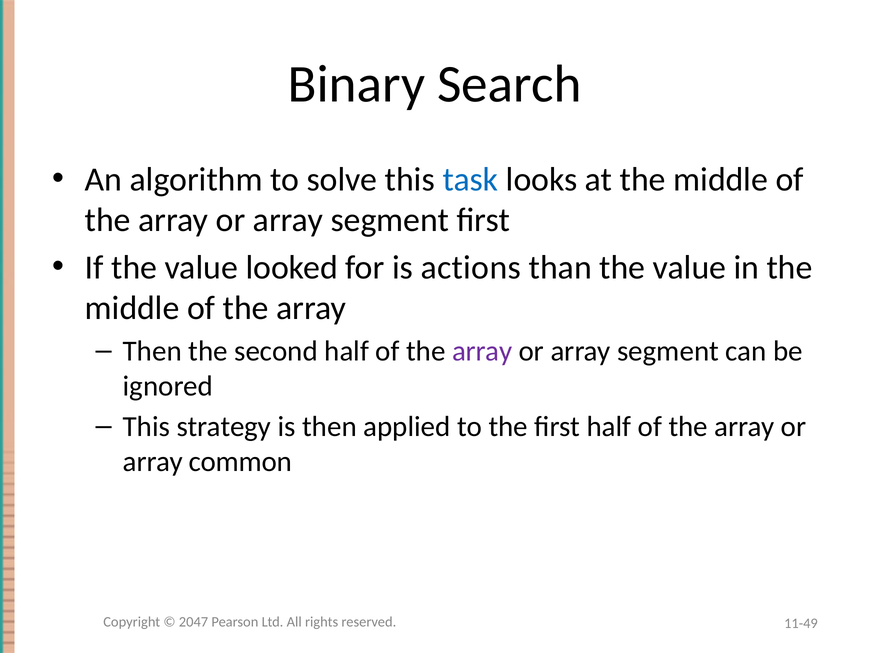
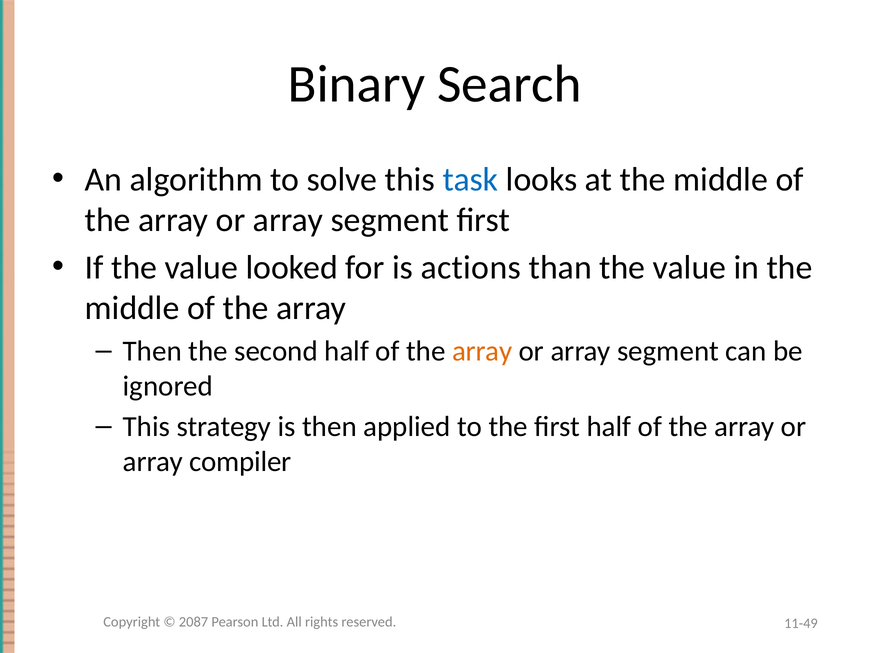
array at (482, 351) colour: purple -> orange
common: common -> compiler
2047: 2047 -> 2087
